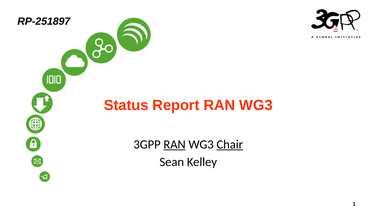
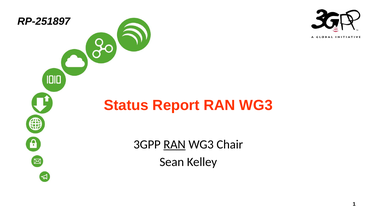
Chair underline: present -> none
